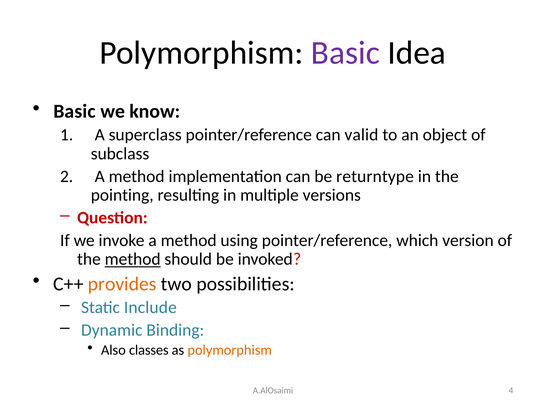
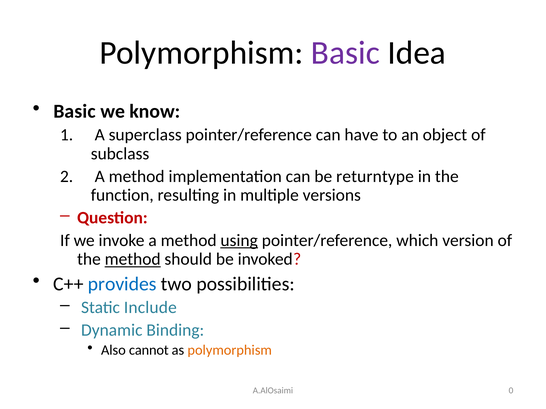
valid: valid -> have
pointing: pointing -> function
using underline: none -> present
provides colour: orange -> blue
classes: classes -> cannot
4: 4 -> 0
